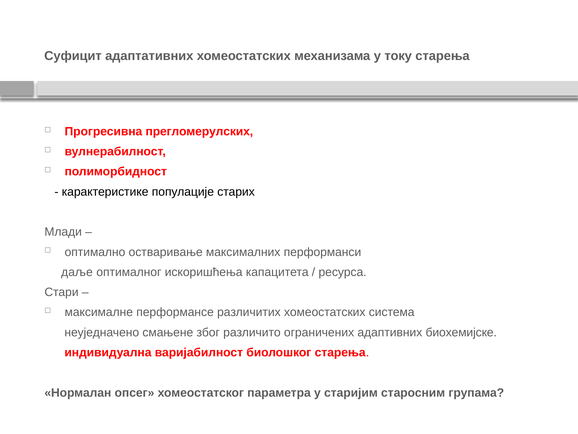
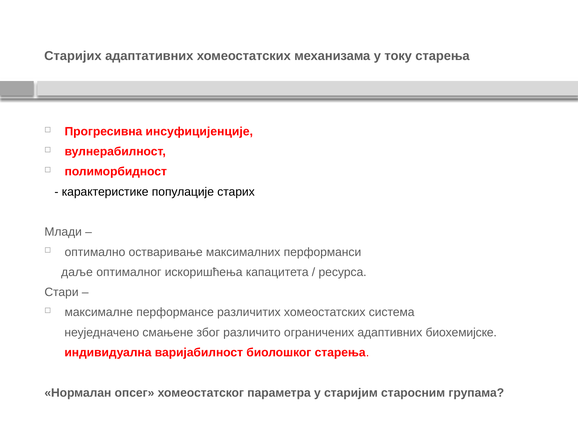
Суфицит: Суфицит -> Старијих
прегломерулских: прегломерулских -> инсуфицијенције
